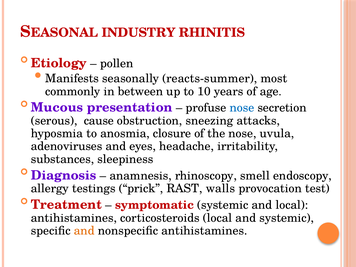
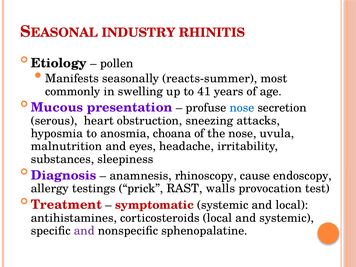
Etiology colour: red -> black
between: between -> swelling
10: 10 -> 41
cause: cause -> heart
closure: closure -> choana
adenoviruses: adenoviruses -> malnutrition
smell: smell -> cause
and at (84, 231) colour: orange -> purple
nonspecific antihistamines: antihistamines -> sphenopalatine
